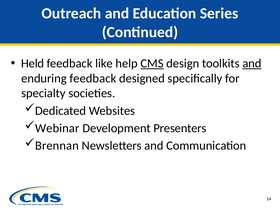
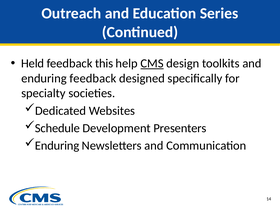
like: like -> this
and at (252, 63) underline: present -> none
Webinar: Webinar -> Schedule
Brennan at (57, 146): Brennan -> Enduring
